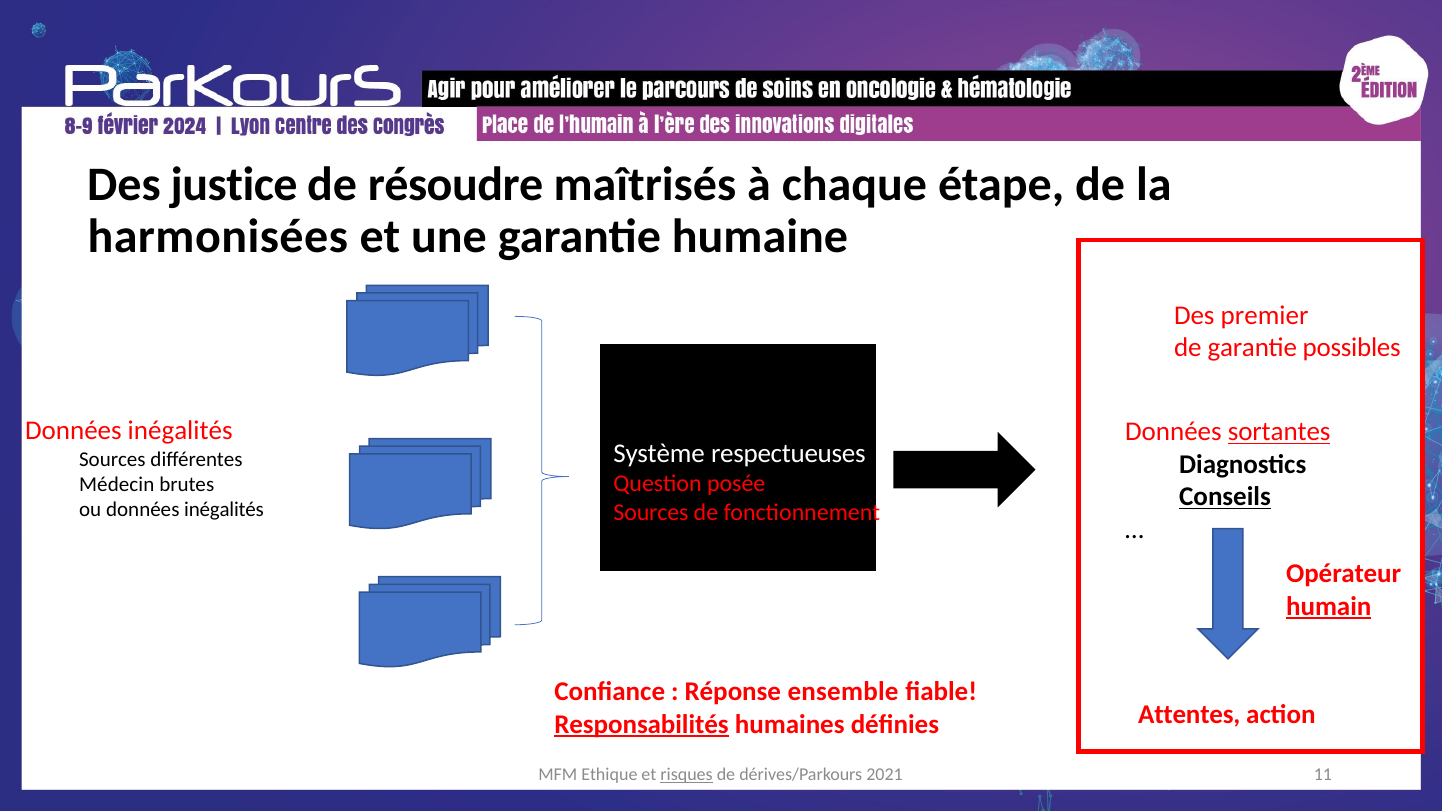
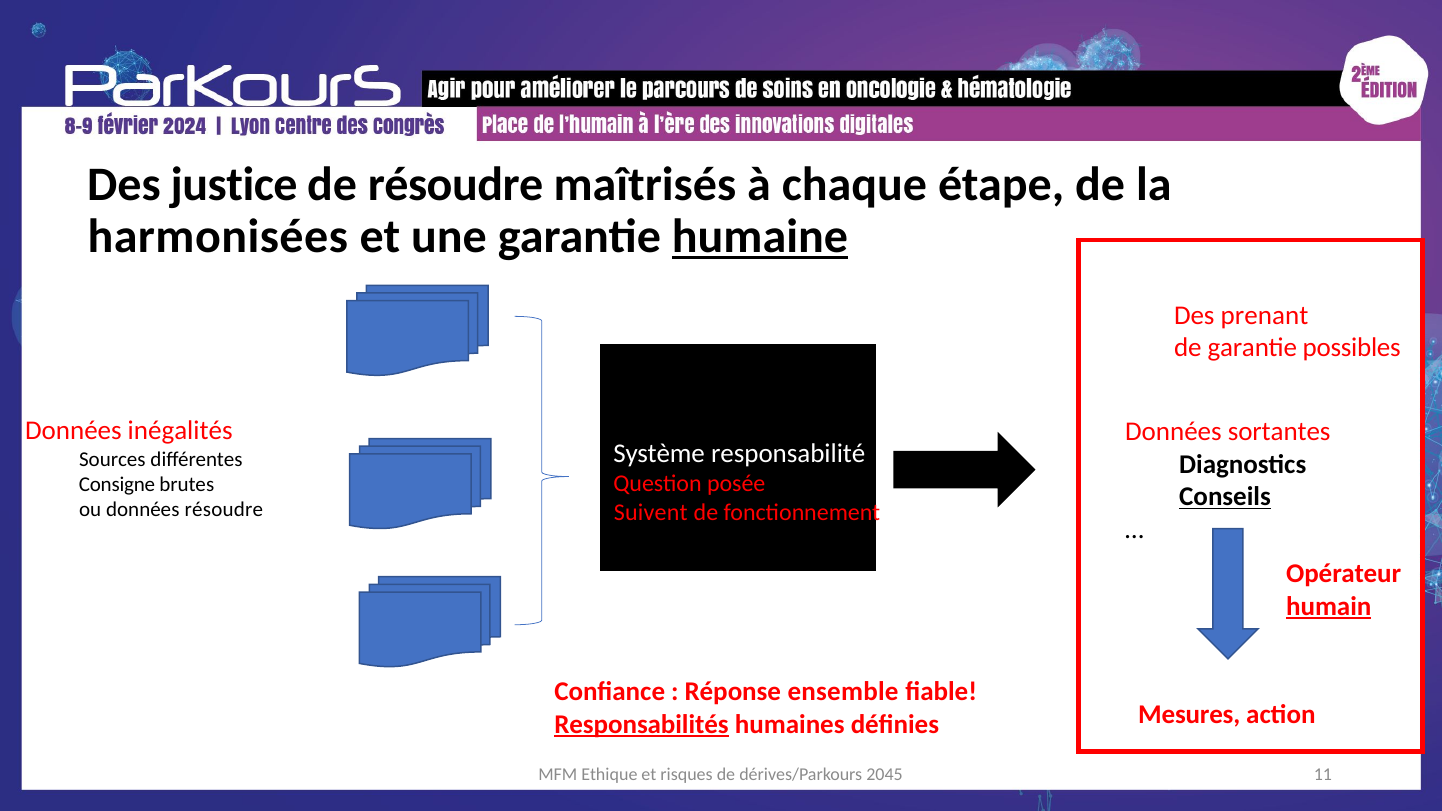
humaine underline: none -> present
premier: premier -> prenant
sortantes underline: present -> none
respectueuses: respectueuses -> responsabilité
Médecin: Médecin -> Consigne
ou données inégalités: inégalités -> résoudre
Sources at (651, 513): Sources -> Suivent
Attentes: Attentes -> Mesures
risques underline: present -> none
2021: 2021 -> 2045
